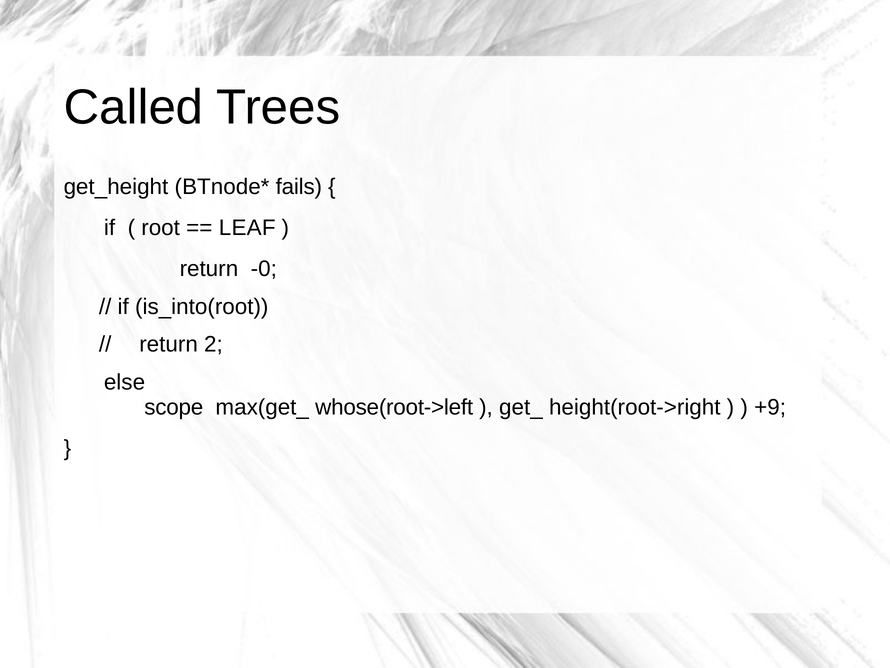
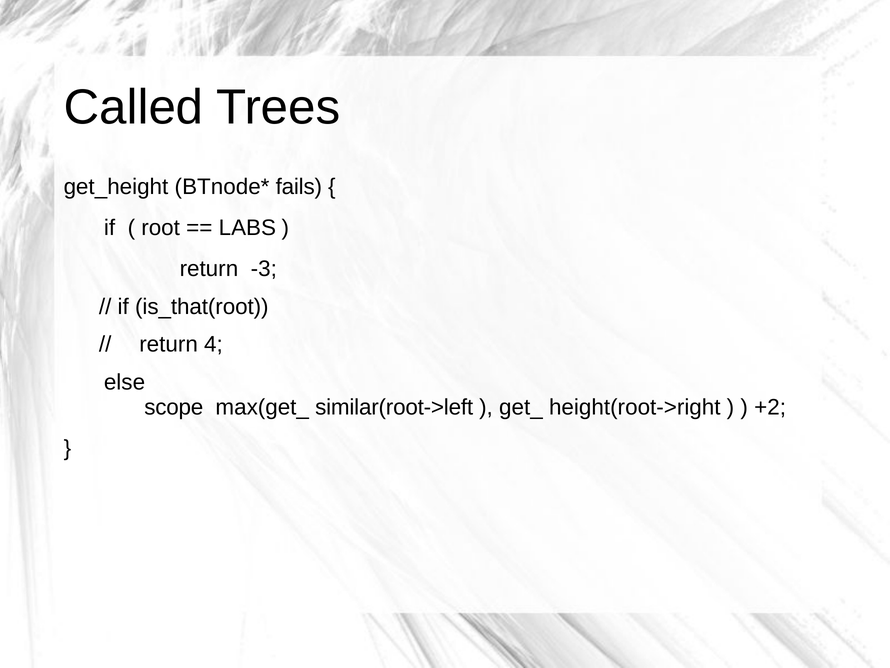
LEAF: LEAF -> LABS
-0: -0 -> -3
is_into(root: is_into(root -> is_that(root
2: 2 -> 4
whose(root->left: whose(root->left -> similar(root->left
+9: +9 -> +2
